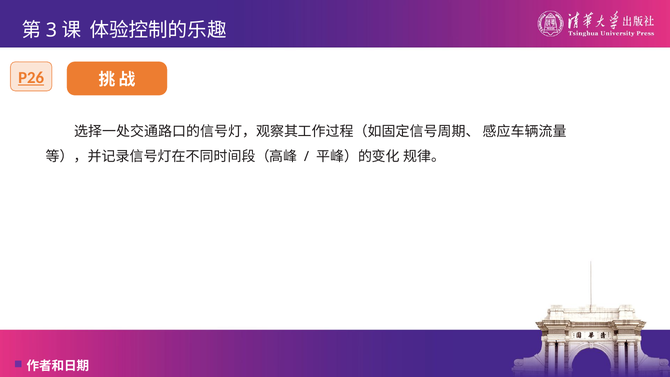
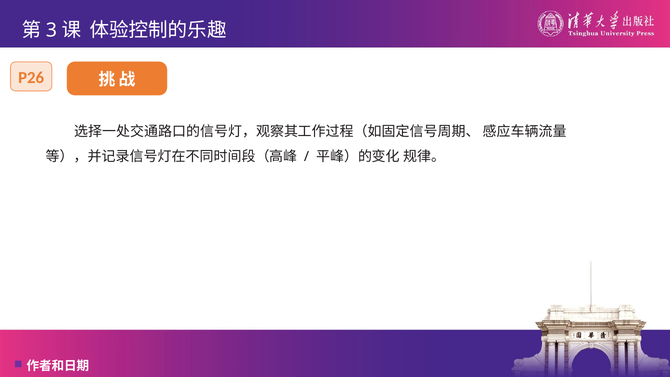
P26 underline: present -> none
